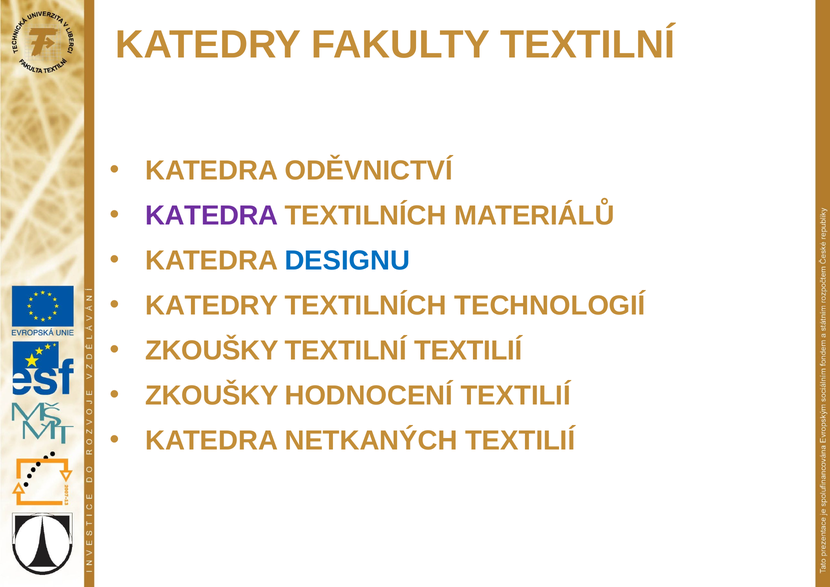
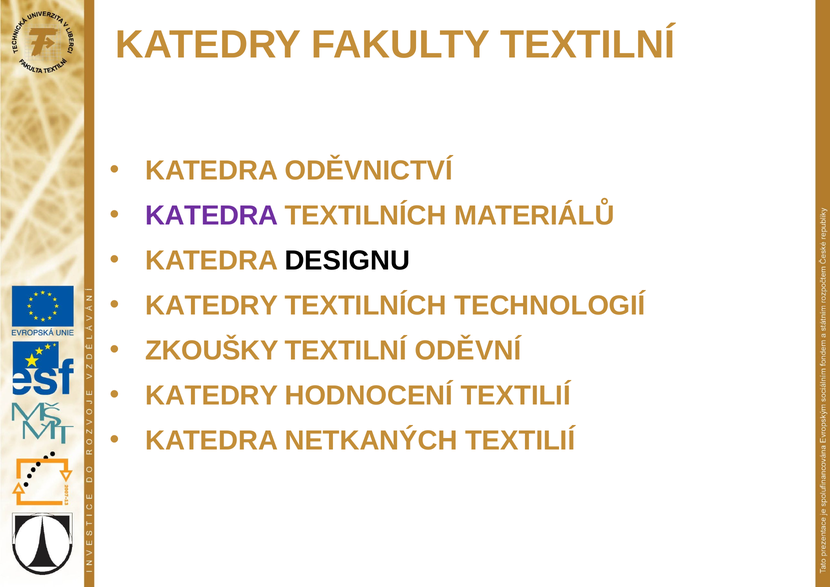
DESIGNU colour: blue -> black
TEXTILNÍ TEXTILIÍ: TEXTILIÍ -> ODĚVNÍ
ZKOUŠKY at (212, 395): ZKOUŠKY -> KATEDRY
